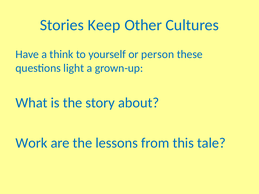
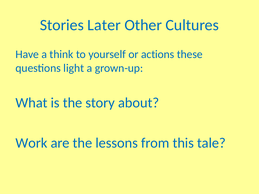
Keep: Keep -> Later
person: person -> actions
